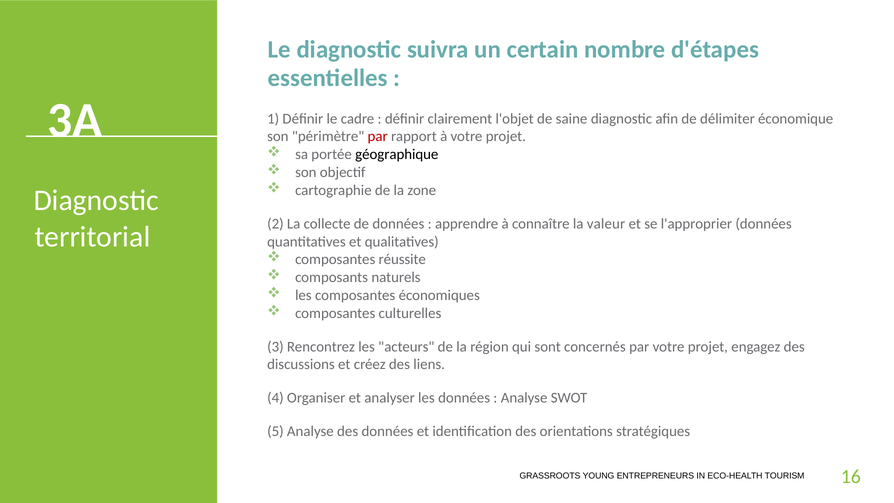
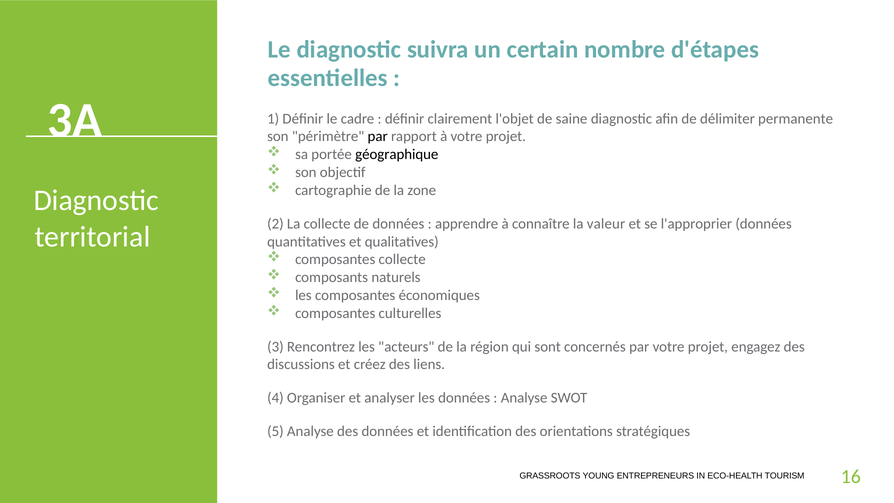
économique: économique -> permanente
par at (378, 137) colour: red -> black
composantes réussite: réussite -> collecte
